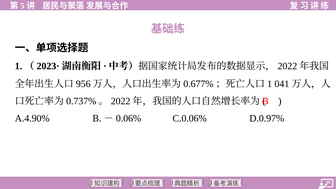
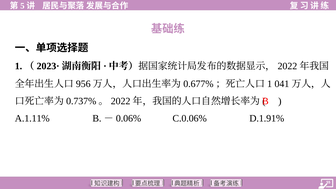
A.4.90%: A.4.90% -> A.1.11%
D.0.97%: D.0.97% -> D.1.91%
